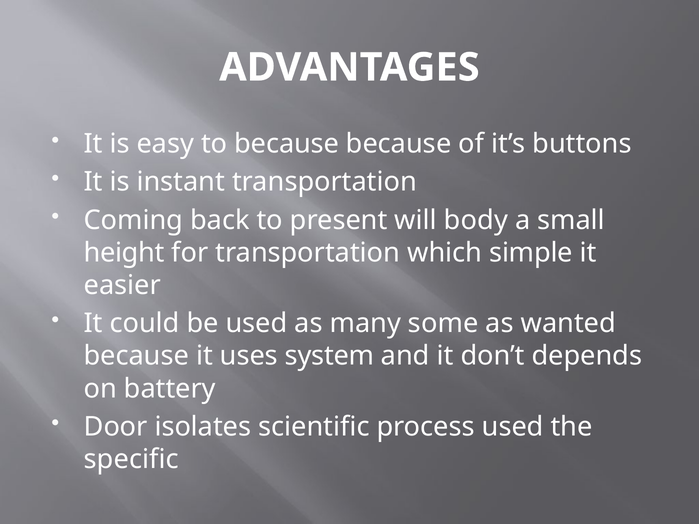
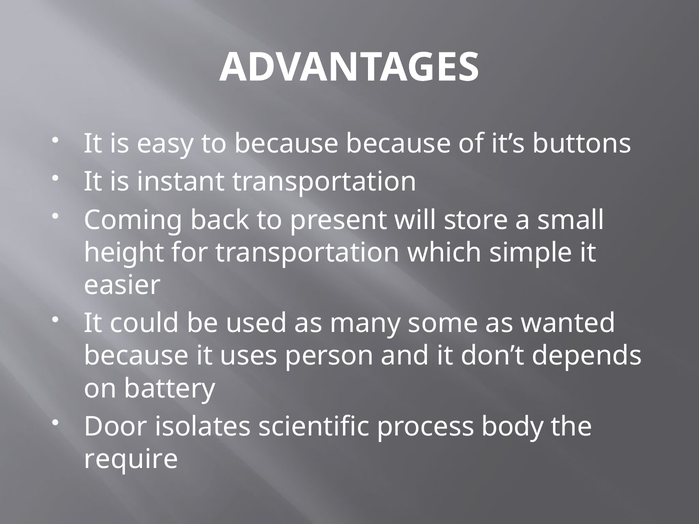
body: body -> store
system: system -> person
process used: used -> body
specific: specific -> require
